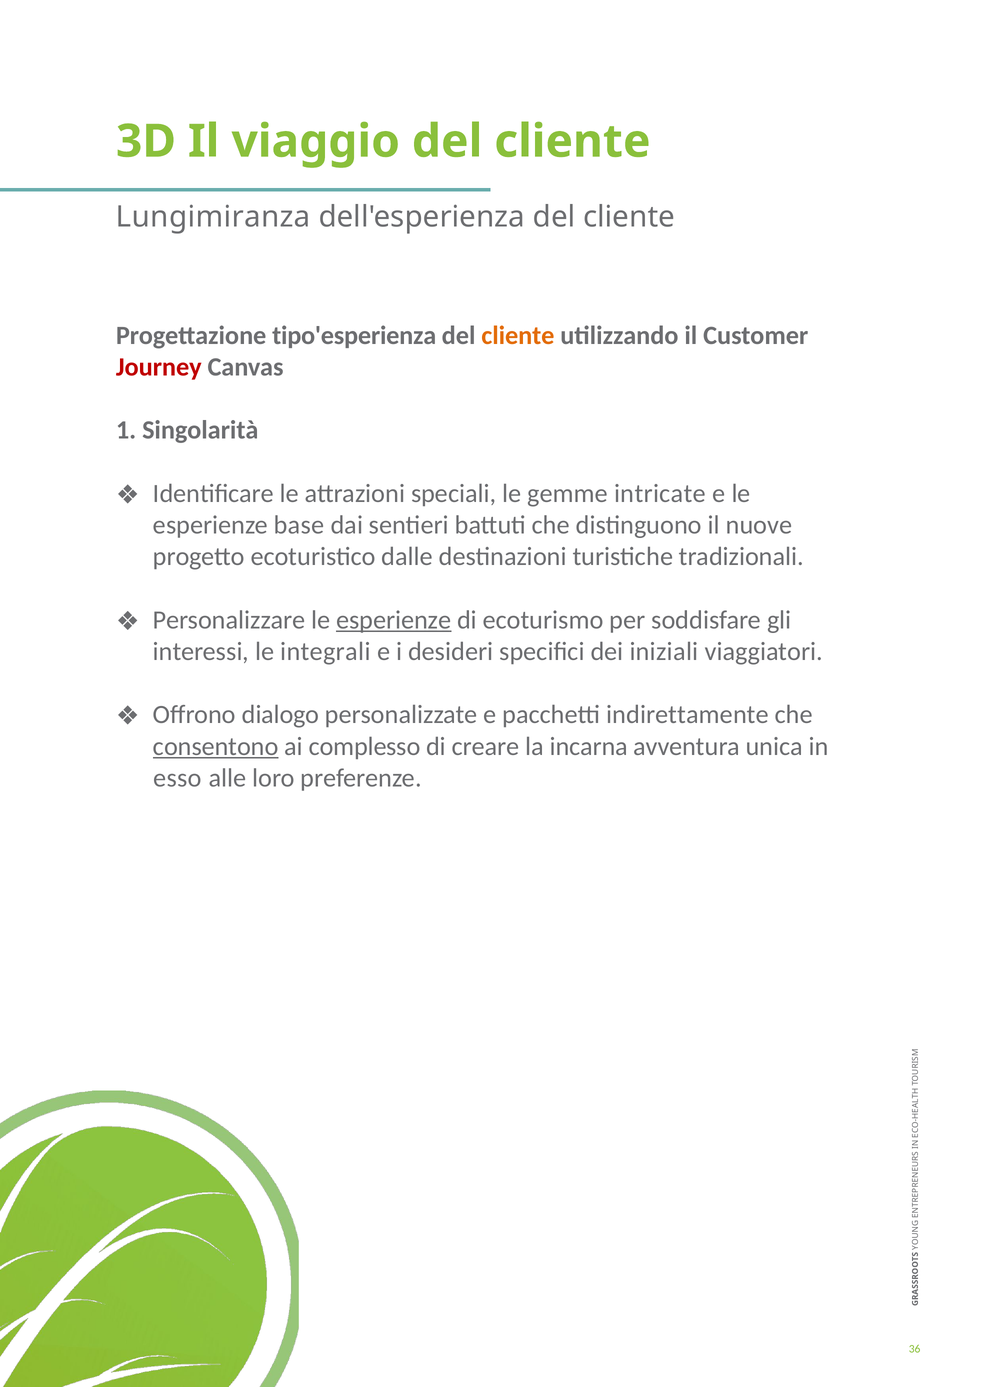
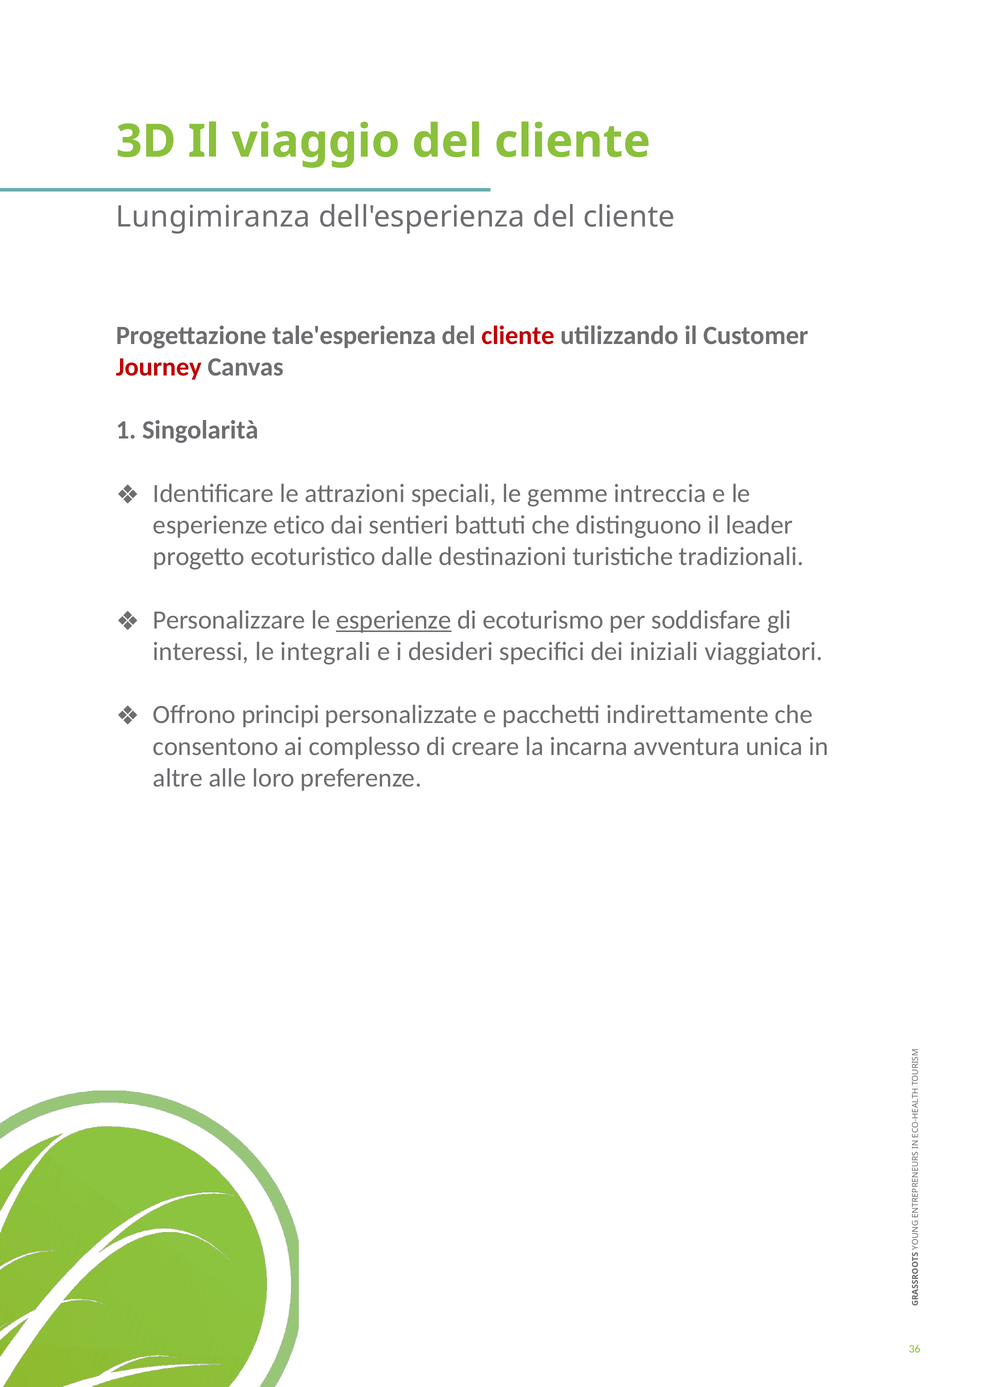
tipo'esperienza: tipo'esperienza -> tale'esperienza
cliente at (518, 335) colour: orange -> red
intricate: intricate -> intreccia
base: base -> etico
nuove: nuove -> leader
dialogo: dialogo -> principi
consentono underline: present -> none
esso: esso -> altre
